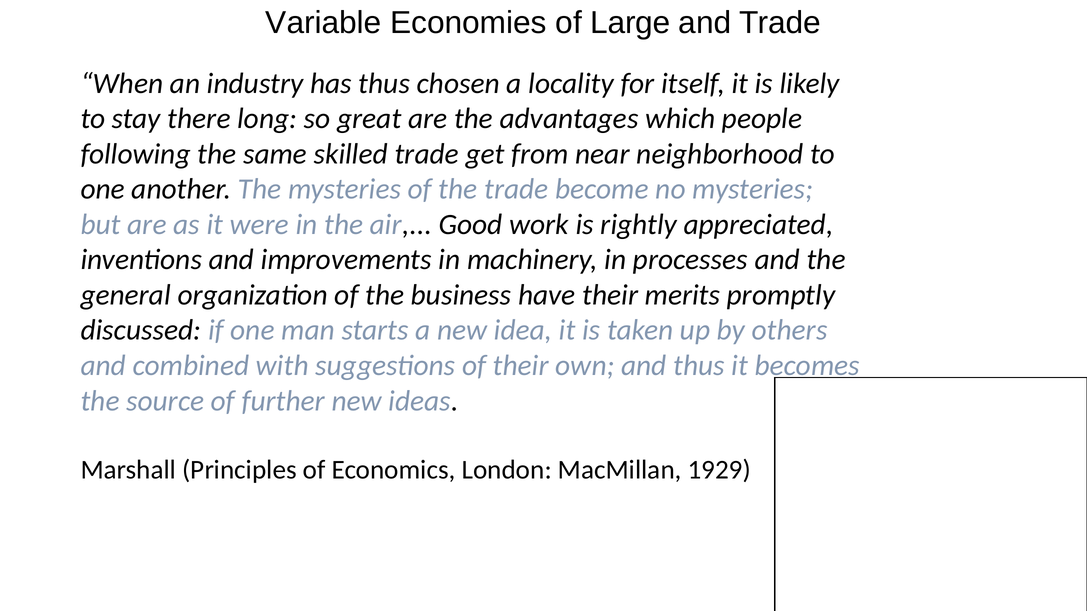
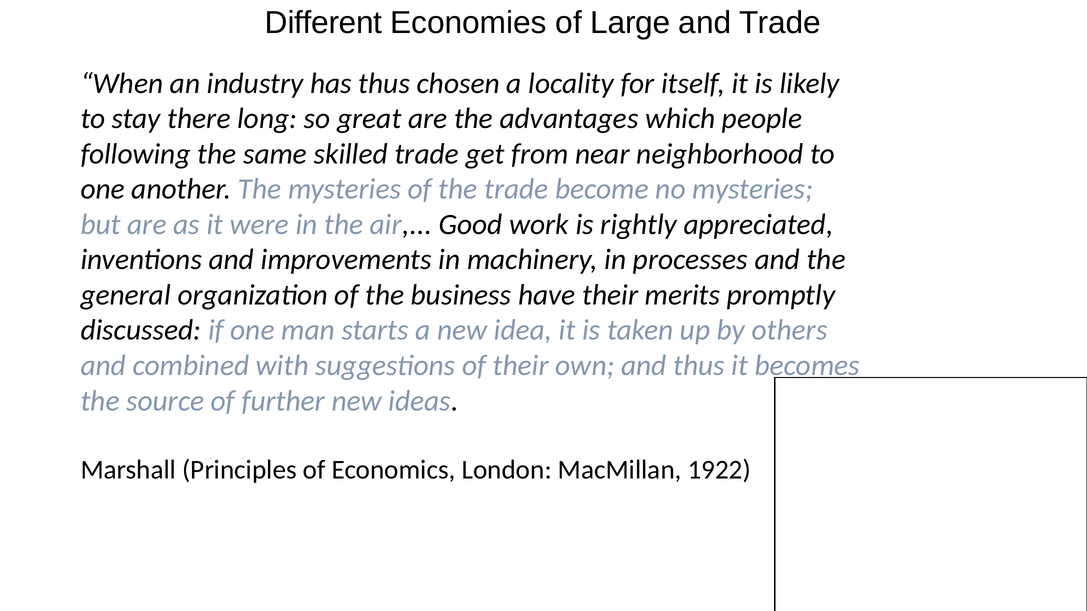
Variable: Variable -> Different
1929: 1929 -> 1922
